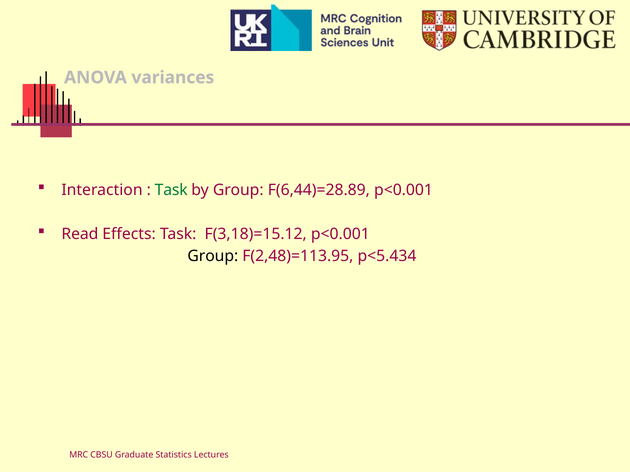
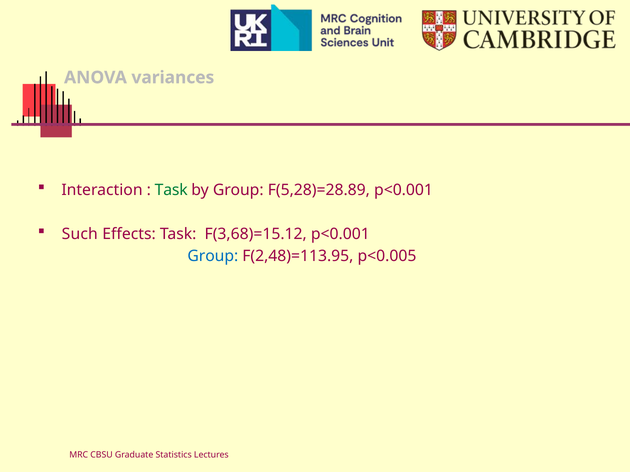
F(6,44)=28.89: F(6,44)=28.89 -> F(5,28)=28.89
Read: Read -> Such
F(3,18)=15.12: F(3,18)=15.12 -> F(3,68)=15.12
Group at (213, 256) colour: black -> blue
p<5.434: p<5.434 -> p<0.005
